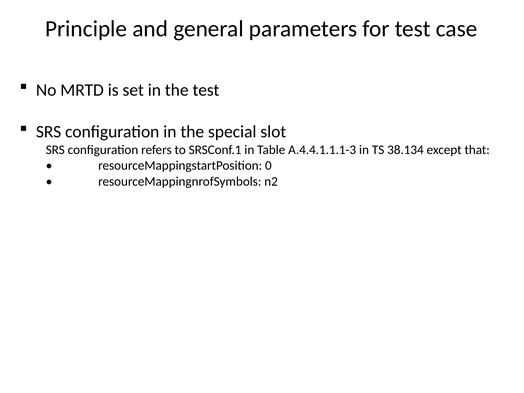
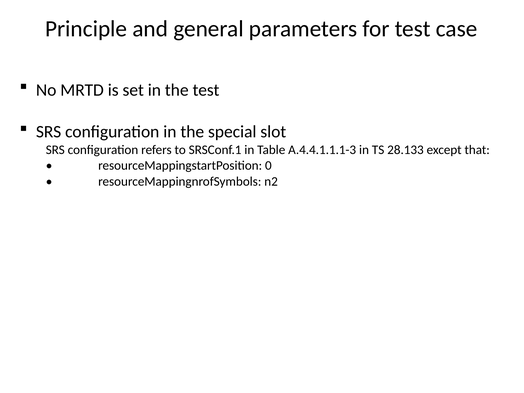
38.134: 38.134 -> 28.133
